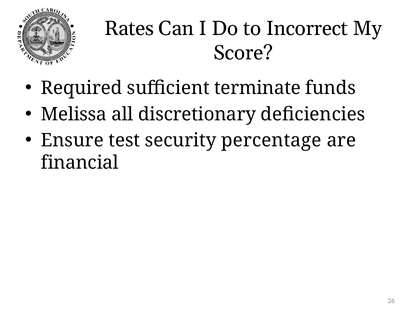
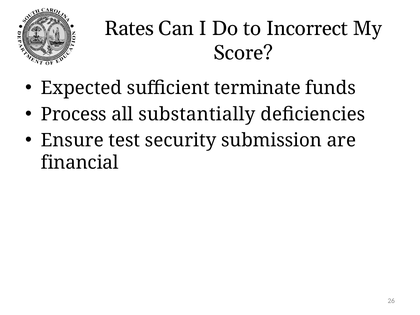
Required: Required -> Expected
Melissa: Melissa -> Process
discretionary: discretionary -> substantially
percentage: percentage -> submission
